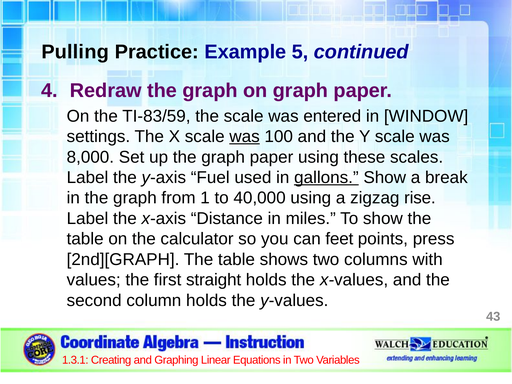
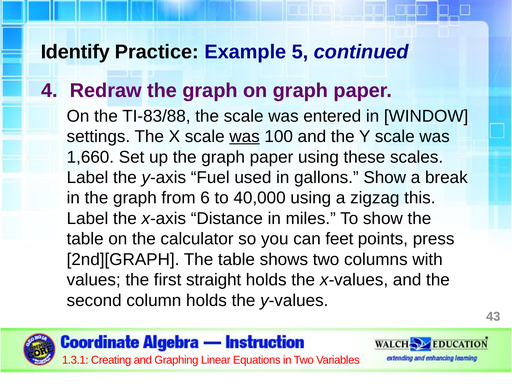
Pulling: Pulling -> Identify
TI-83/59: TI-83/59 -> TI-83/88
8,000: 8,000 -> 1,660
gallons underline: present -> none
1: 1 -> 6
rise: rise -> this
